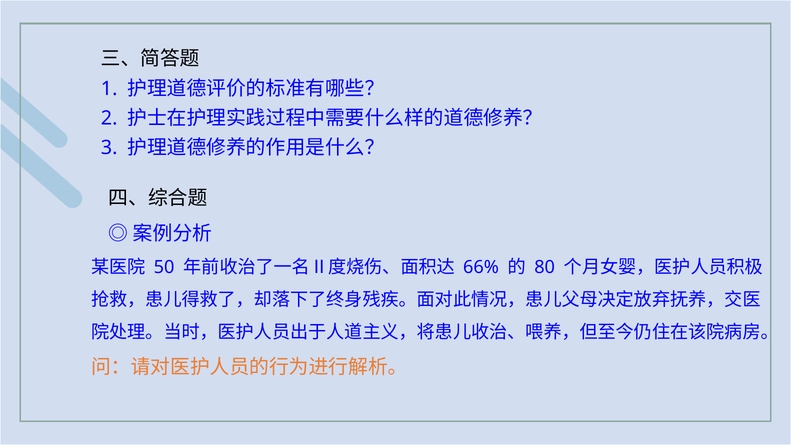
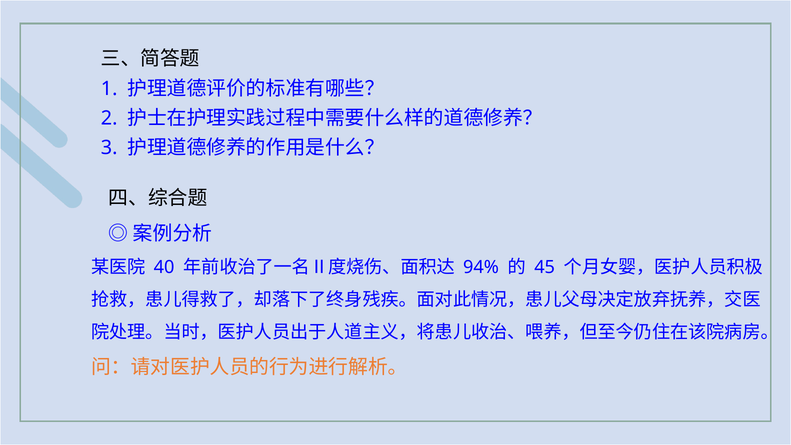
50: 50 -> 40
66%: 66% -> 94%
80: 80 -> 45
